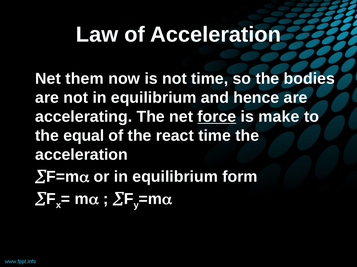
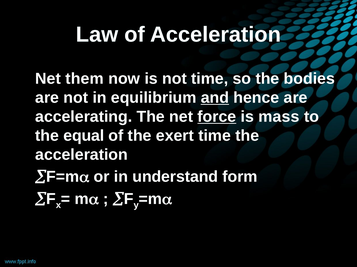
and underline: none -> present
make: make -> mass
react: react -> exert
or in equilibrium: equilibrium -> understand
